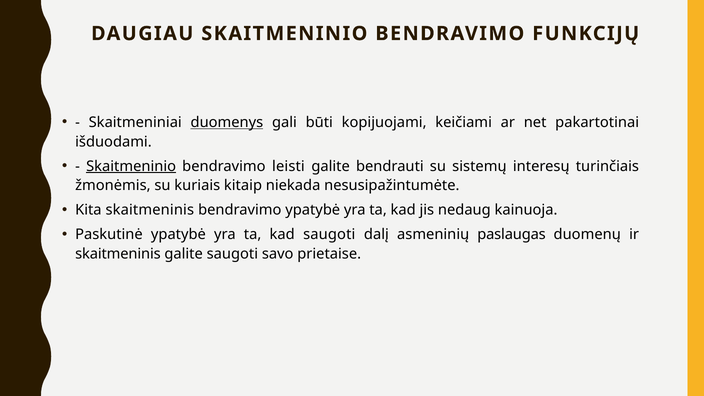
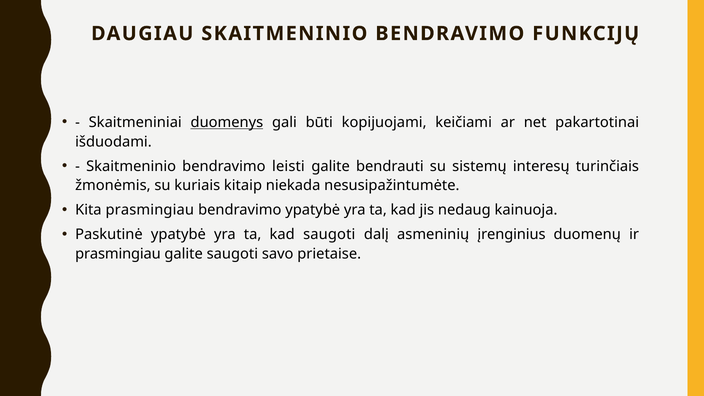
Skaitmeninio at (131, 166) underline: present -> none
Kita skaitmeninis: skaitmeninis -> prasmingiau
paslaugas: paslaugas -> įrenginius
skaitmeninis at (118, 254): skaitmeninis -> prasmingiau
